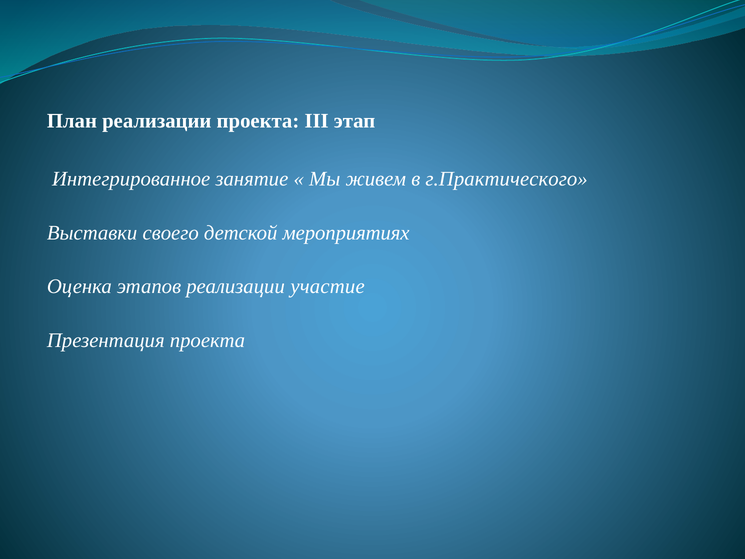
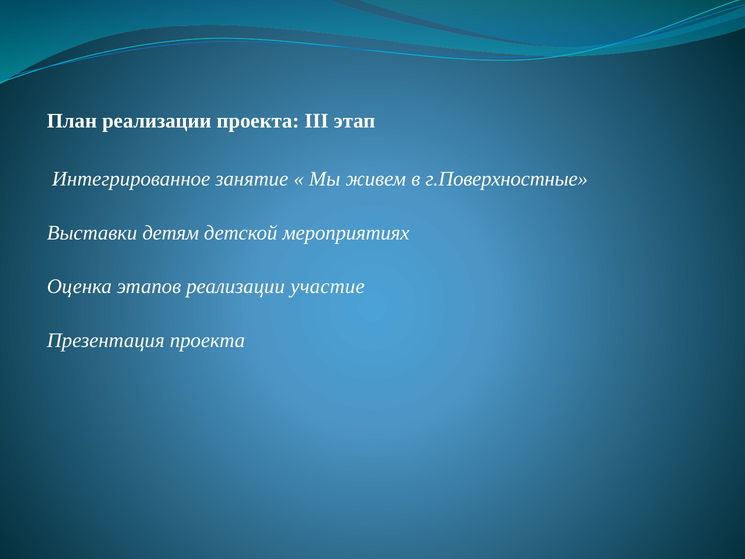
г.Практического: г.Практического -> г.Поверхностные
своего: своего -> детям
